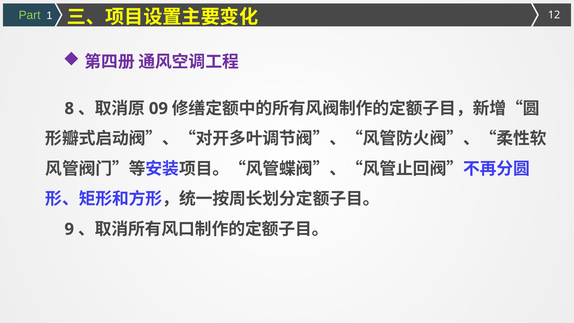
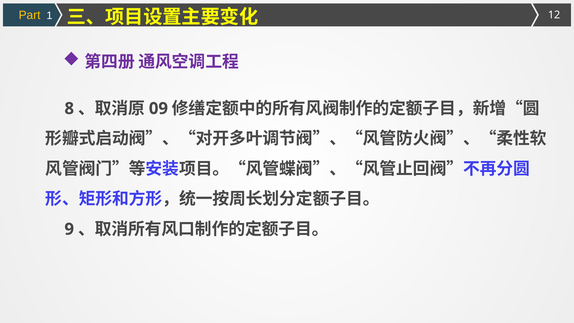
Part colour: light green -> yellow
